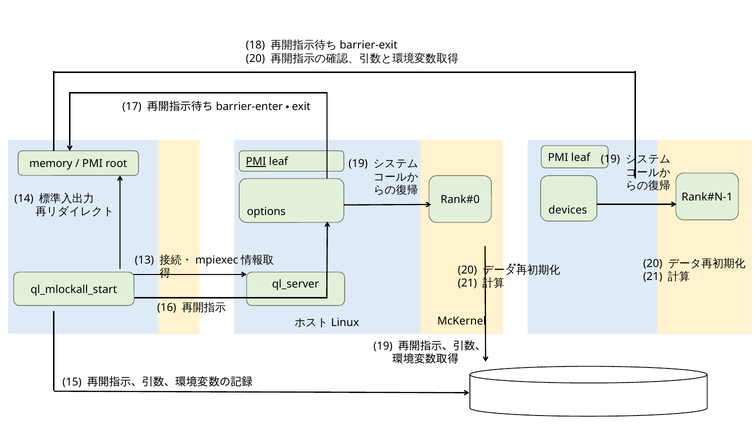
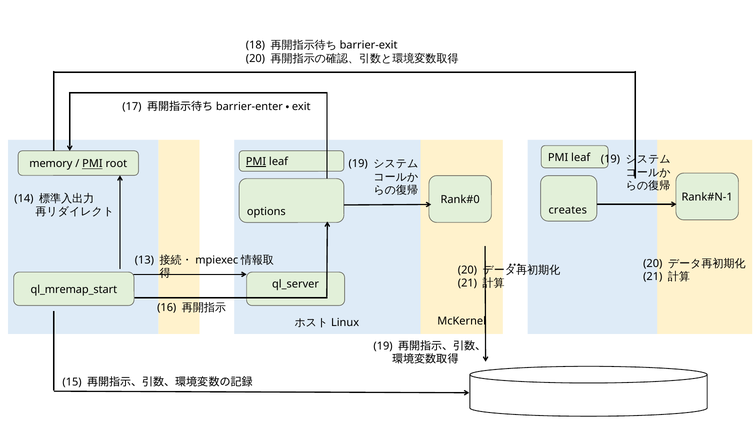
PMI at (92, 164) underline: none -> present
devices: devices -> creates
ql_mlockall_start: ql_mlockall_start -> ql_mremap_start
